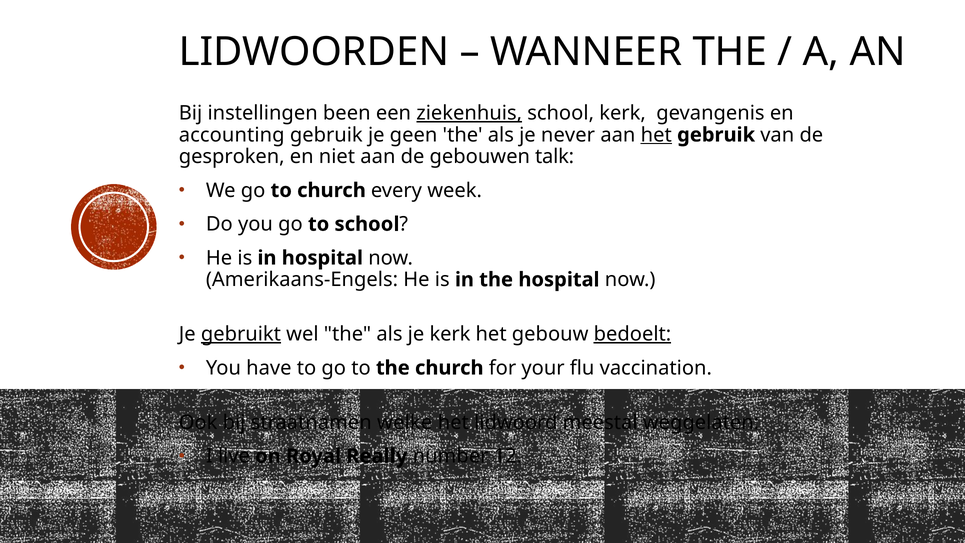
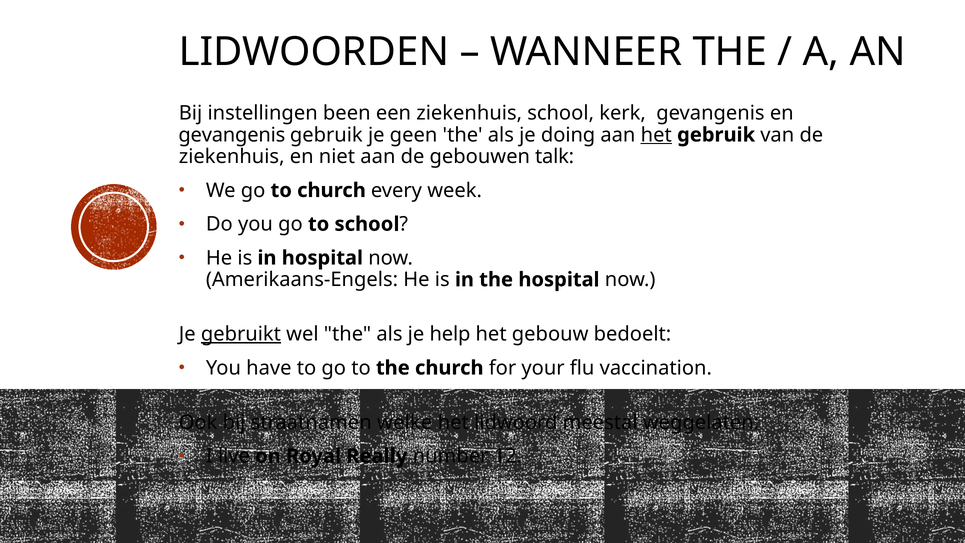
ziekenhuis at (469, 113) underline: present -> none
accounting at (232, 135): accounting -> gevangenis
never: never -> doing
gesproken at (232, 157): gesproken -> ziekenhuis
je kerk: kerk -> help
bedoelt underline: present -> none
